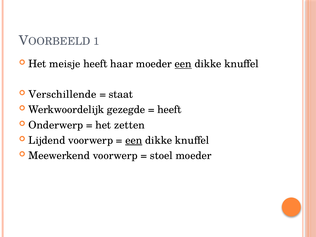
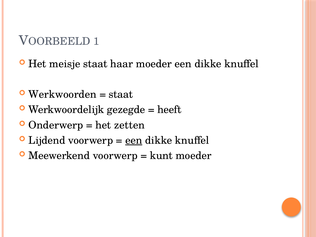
meisje heeft: heeft -> staat
een at (183, 64) underline: present -> none
Verschillende: Verschillende -> Werkwoorden
stoel: stoel -> kunt
